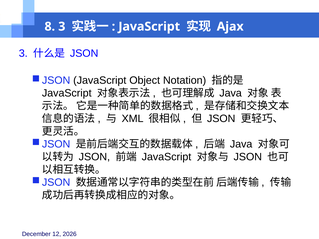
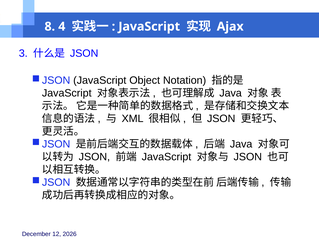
8 3: 3 -> 4
